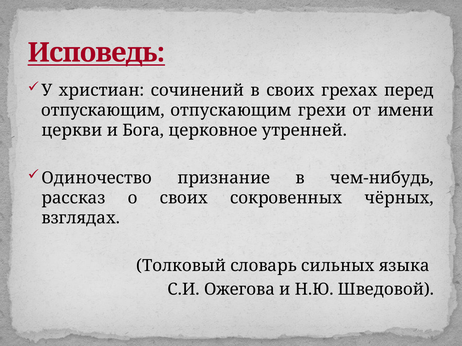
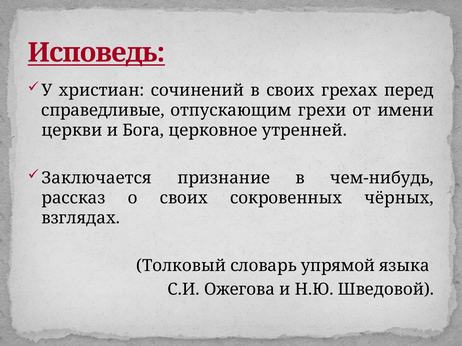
отпускающим at (103, 110): отпускающим -> справедливые
Одиночество: Одиночество -> Заключается
сильных: сильных -> упрямой
